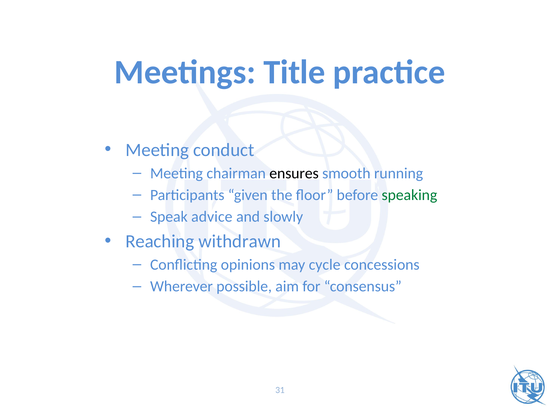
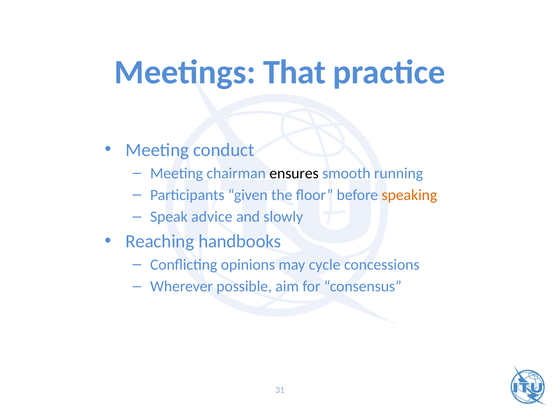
Title: Title -> That
speaking colour: green -> orange
withdrawn: withdrawn -> handbooks
